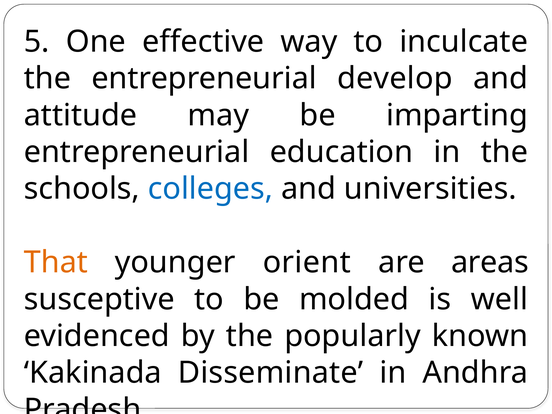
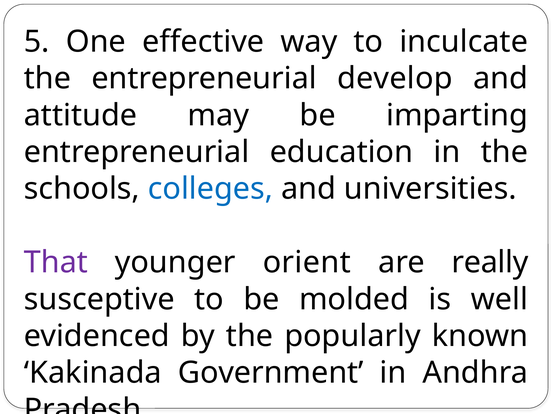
That colour: orange -> purple
areas: areas -> really
Disseminate: Disseminate -> Government
